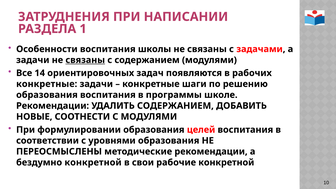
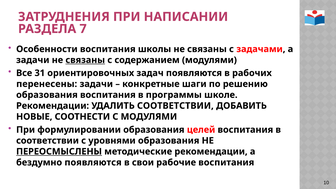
1: 1 -> 7
14: 14 -> 31
конкретные at (47, 84): конкретные -> перенесены
УДАЛИТЬ СОДЕРЖАНИЕМ: СОДЕРЖАНИЕМ -> СООТВЕТСТВИИ
ПЕРЕОСМЫСЛЕНЫ underline: none -> present
бездумно конкретной: конкретной -> появляются
рабочие конкретной: конкретной -> воспитания
